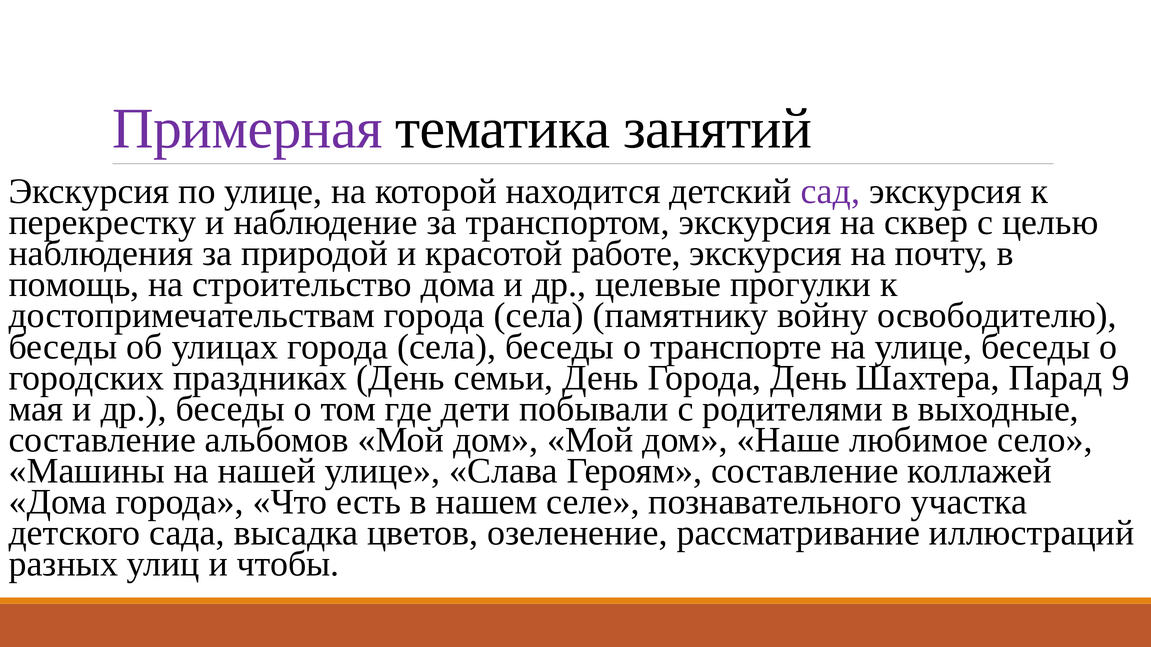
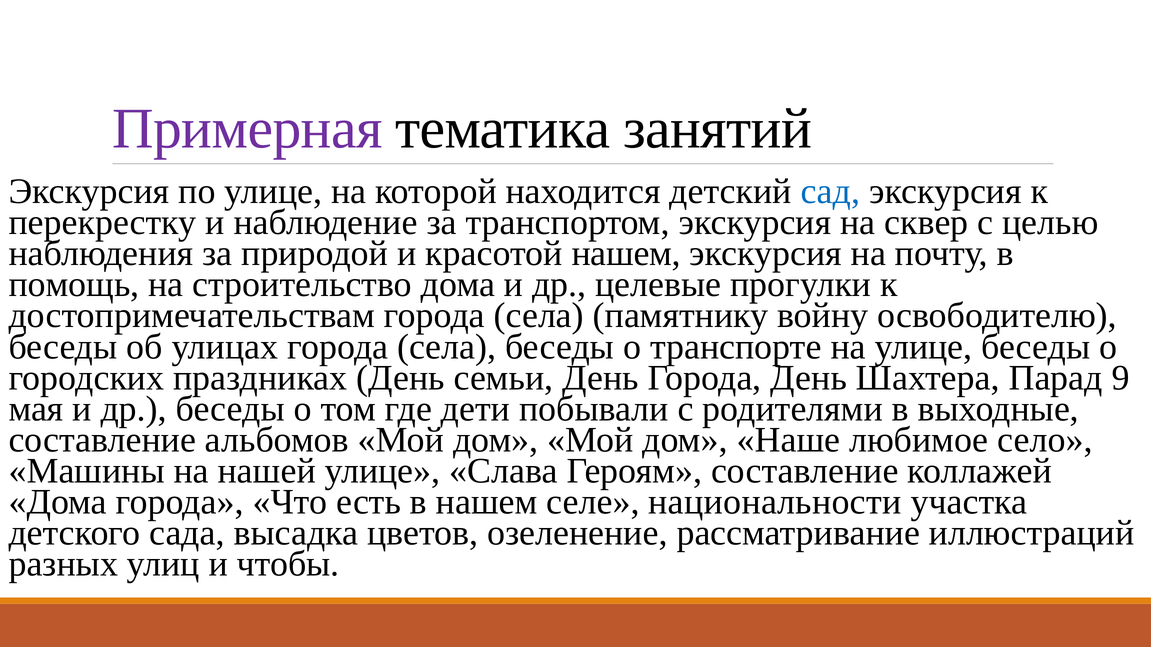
сад colour: purple -> blue
красотой работе: работе -> нашем
познавательного: познавательного -> национальности
